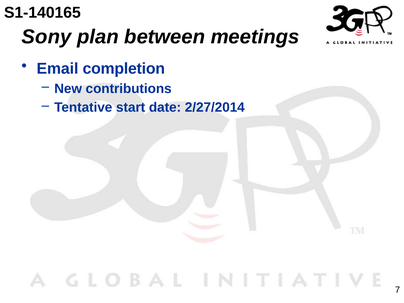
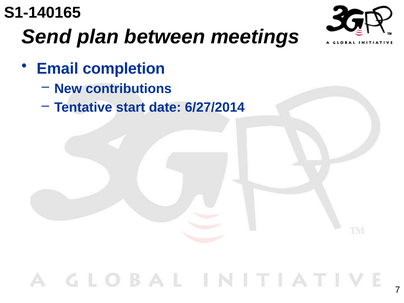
Sony: Sony -> Send
2/27/2014: 2/27/2014 -> 6/27/2014
